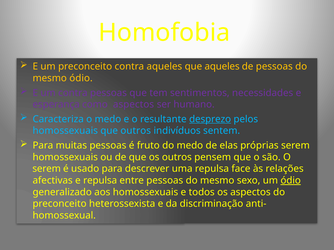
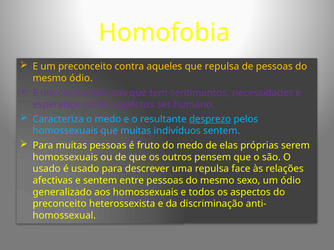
que aqueles: aqueles -> repulsa
que outros: outros -> muitas
serem at (47, 169): serem -> usado
e repulsa: repulsa -> sentem
ódio at (291, 181) underline: present -> none
